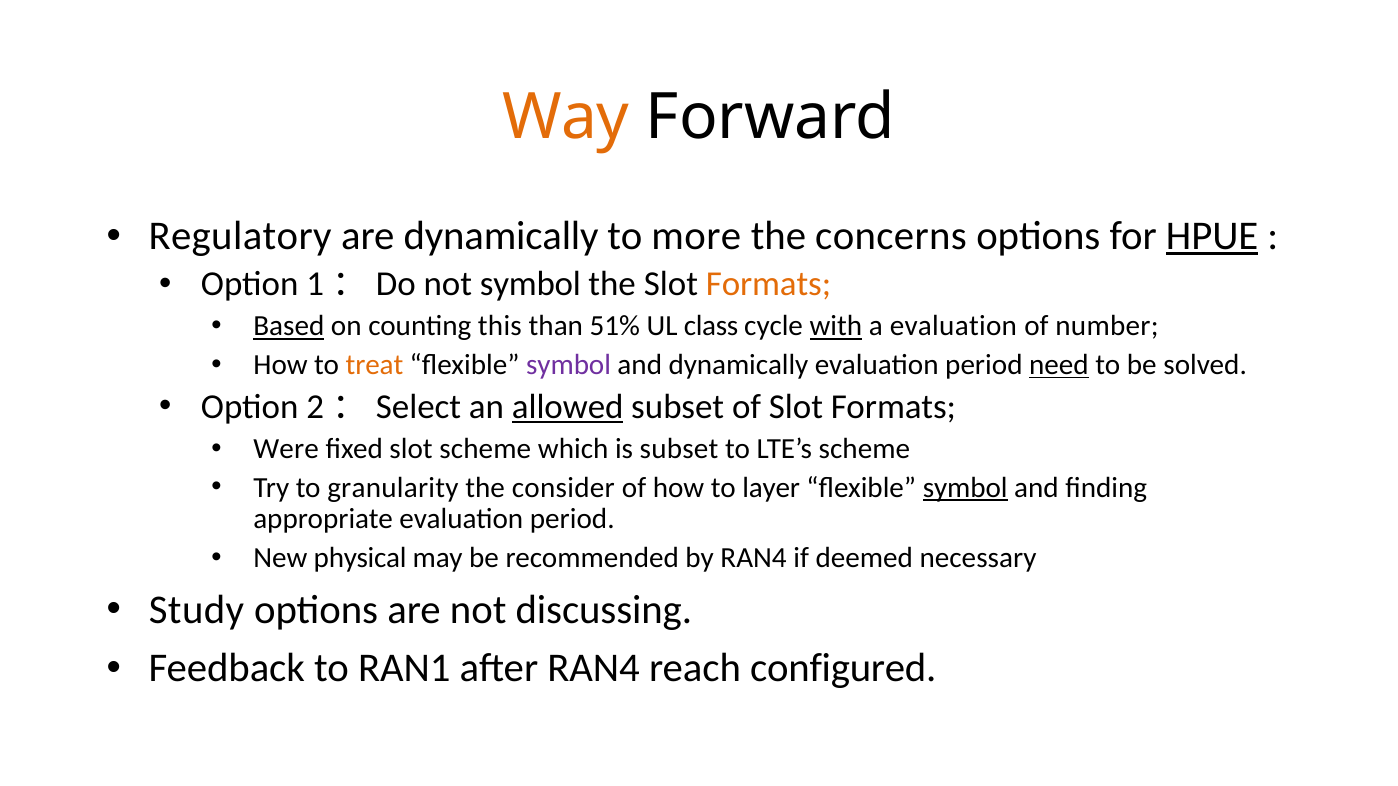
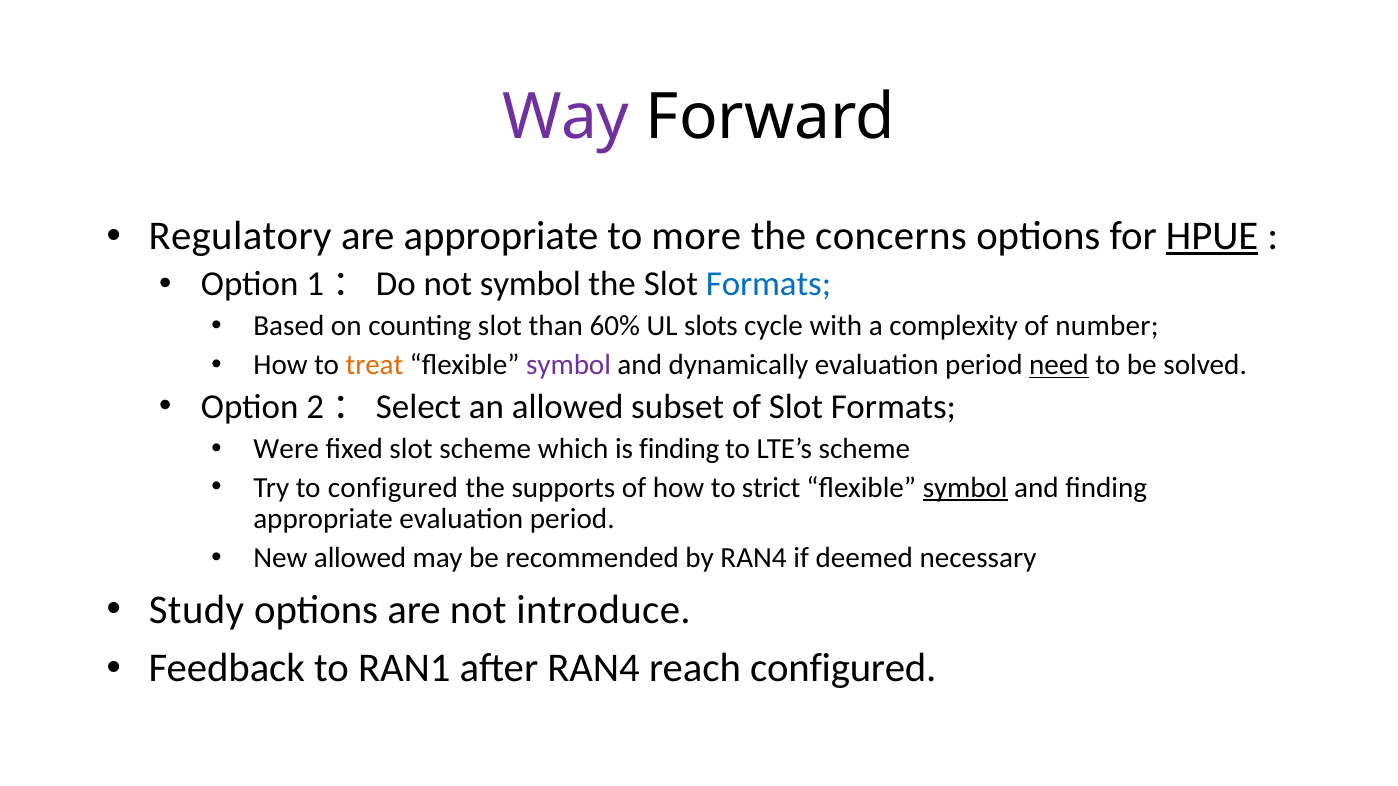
Way colour: orange -> purple
are dynamically: dynamically -> appropriate
Formats at (768, 284) colour: orange -> blue
Based underline: present -> none
counting this: this -> slot
51%: 51% -> 60%
class: class -> slots
with underline: present -> none
a evaluation: evaluation -> complexity
allowed at (568, 407) underline: present -> none
is subset: subset -> finding
to granularity: granularity -> configured
consider: consider -> supports
layer: layer -> strict
New physical: physical -> allowed
discussing: discussing -> introduce
